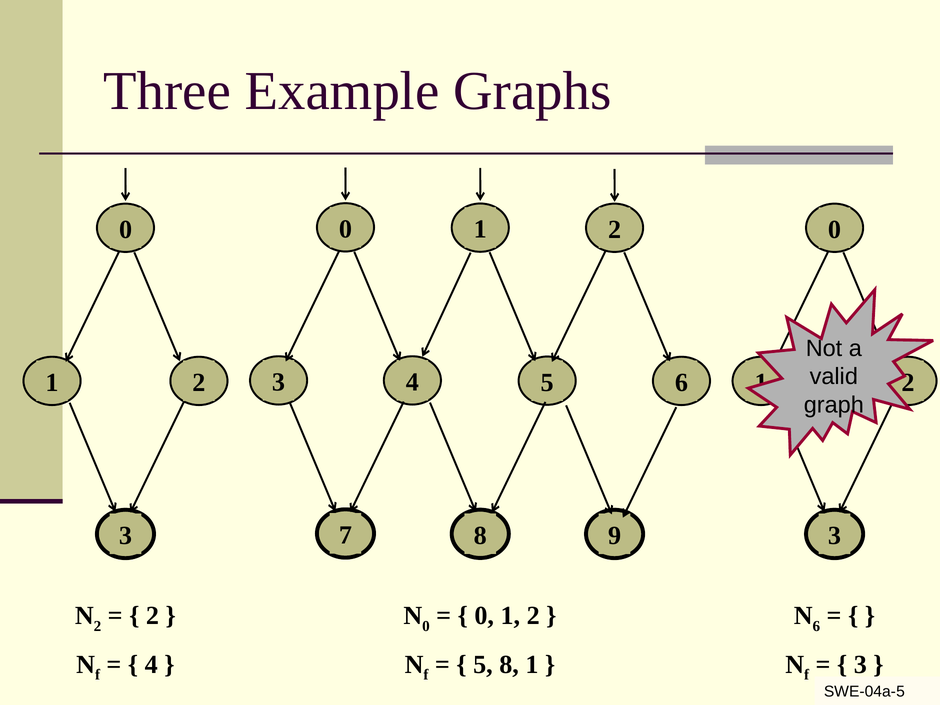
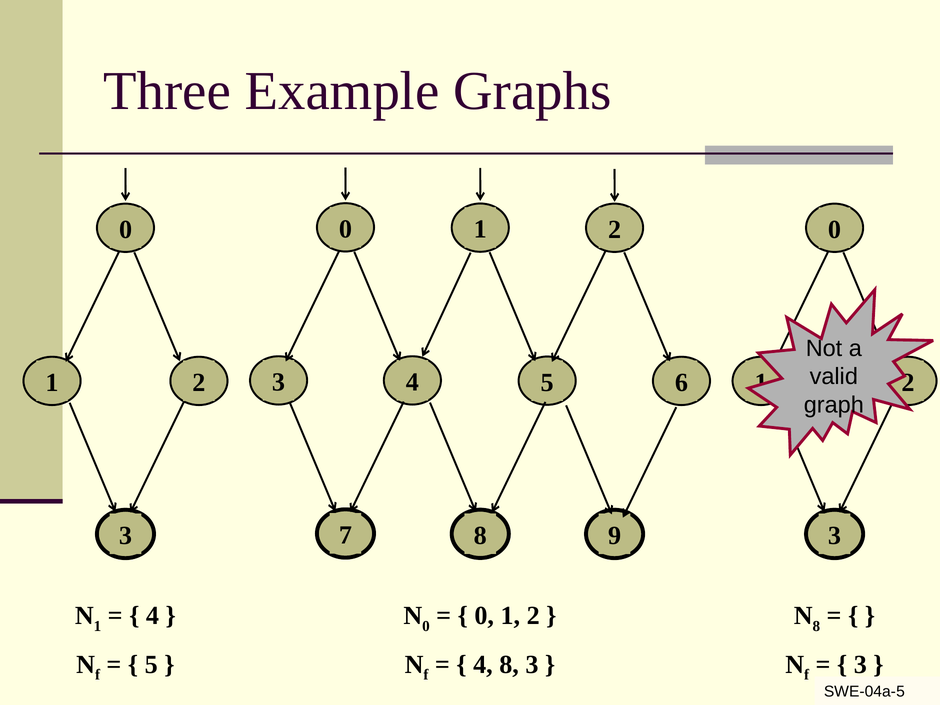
2 at (98, 626): 2 -> 1
2 at (153, 616): 2 -> 4
6 at (816, 626): 6 -> 8
4 at (151, 665): 4 -> 5
5 at (483, 665): 5 -> 4
8 1: 1 -> 3
